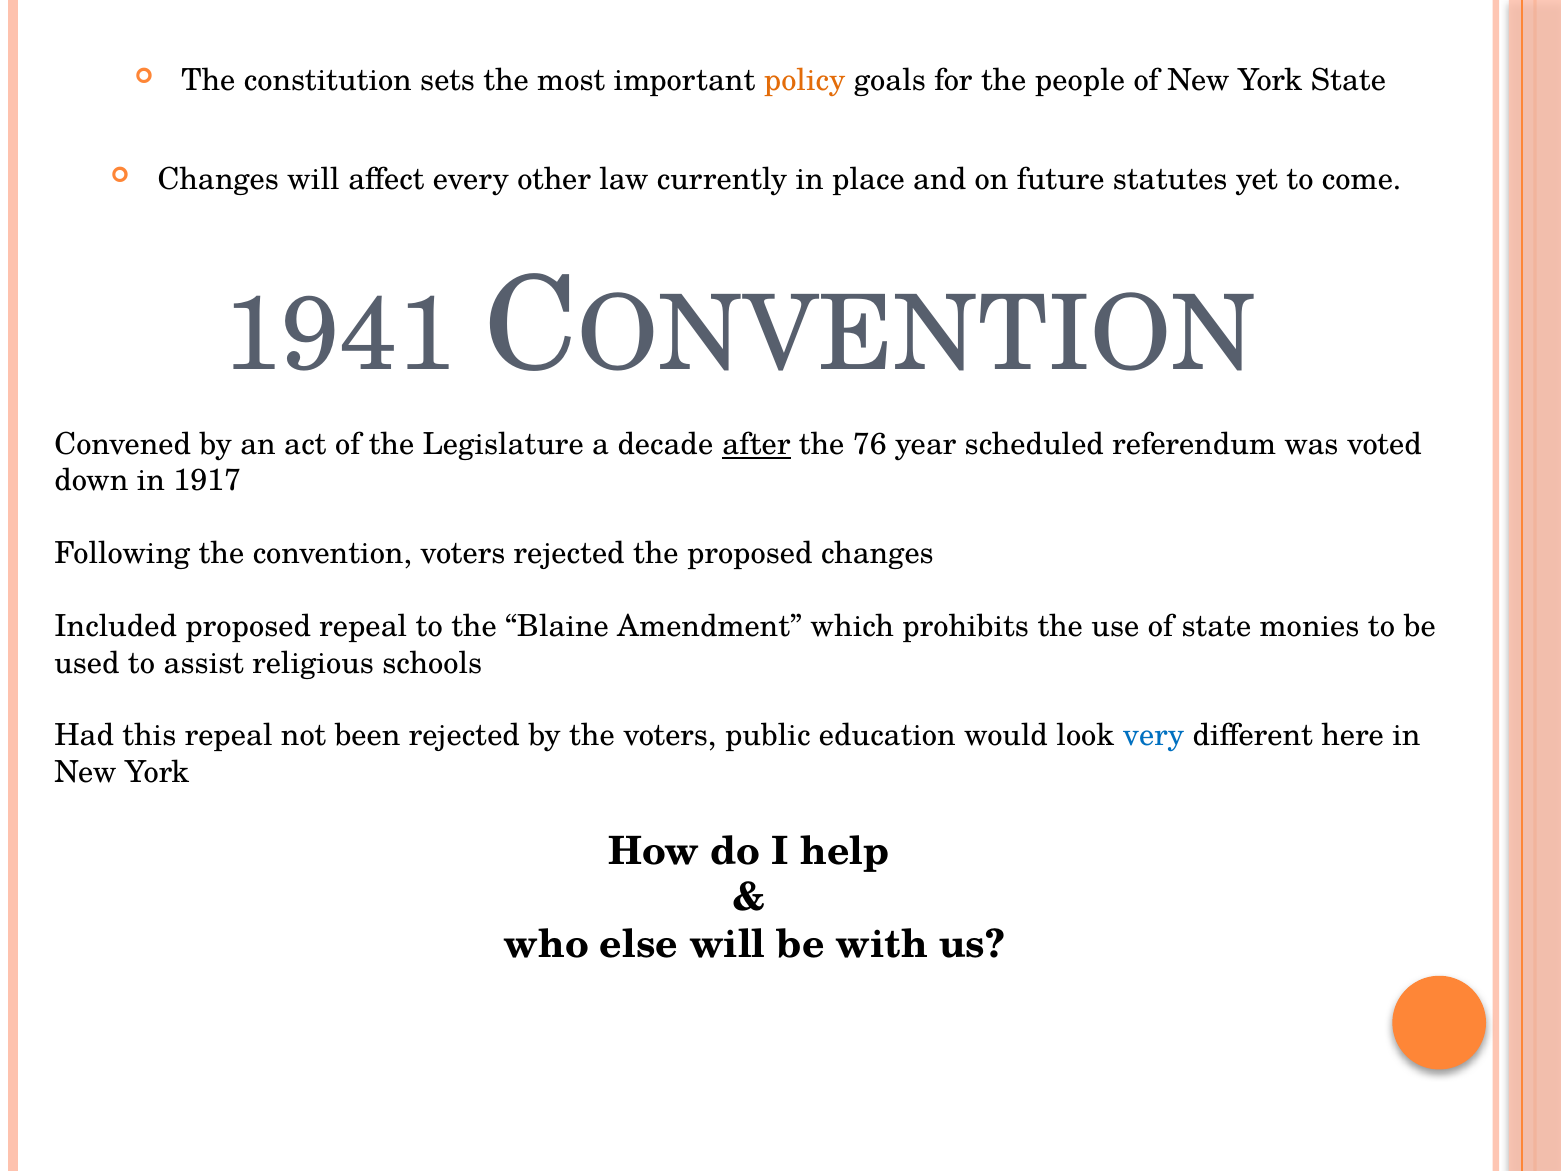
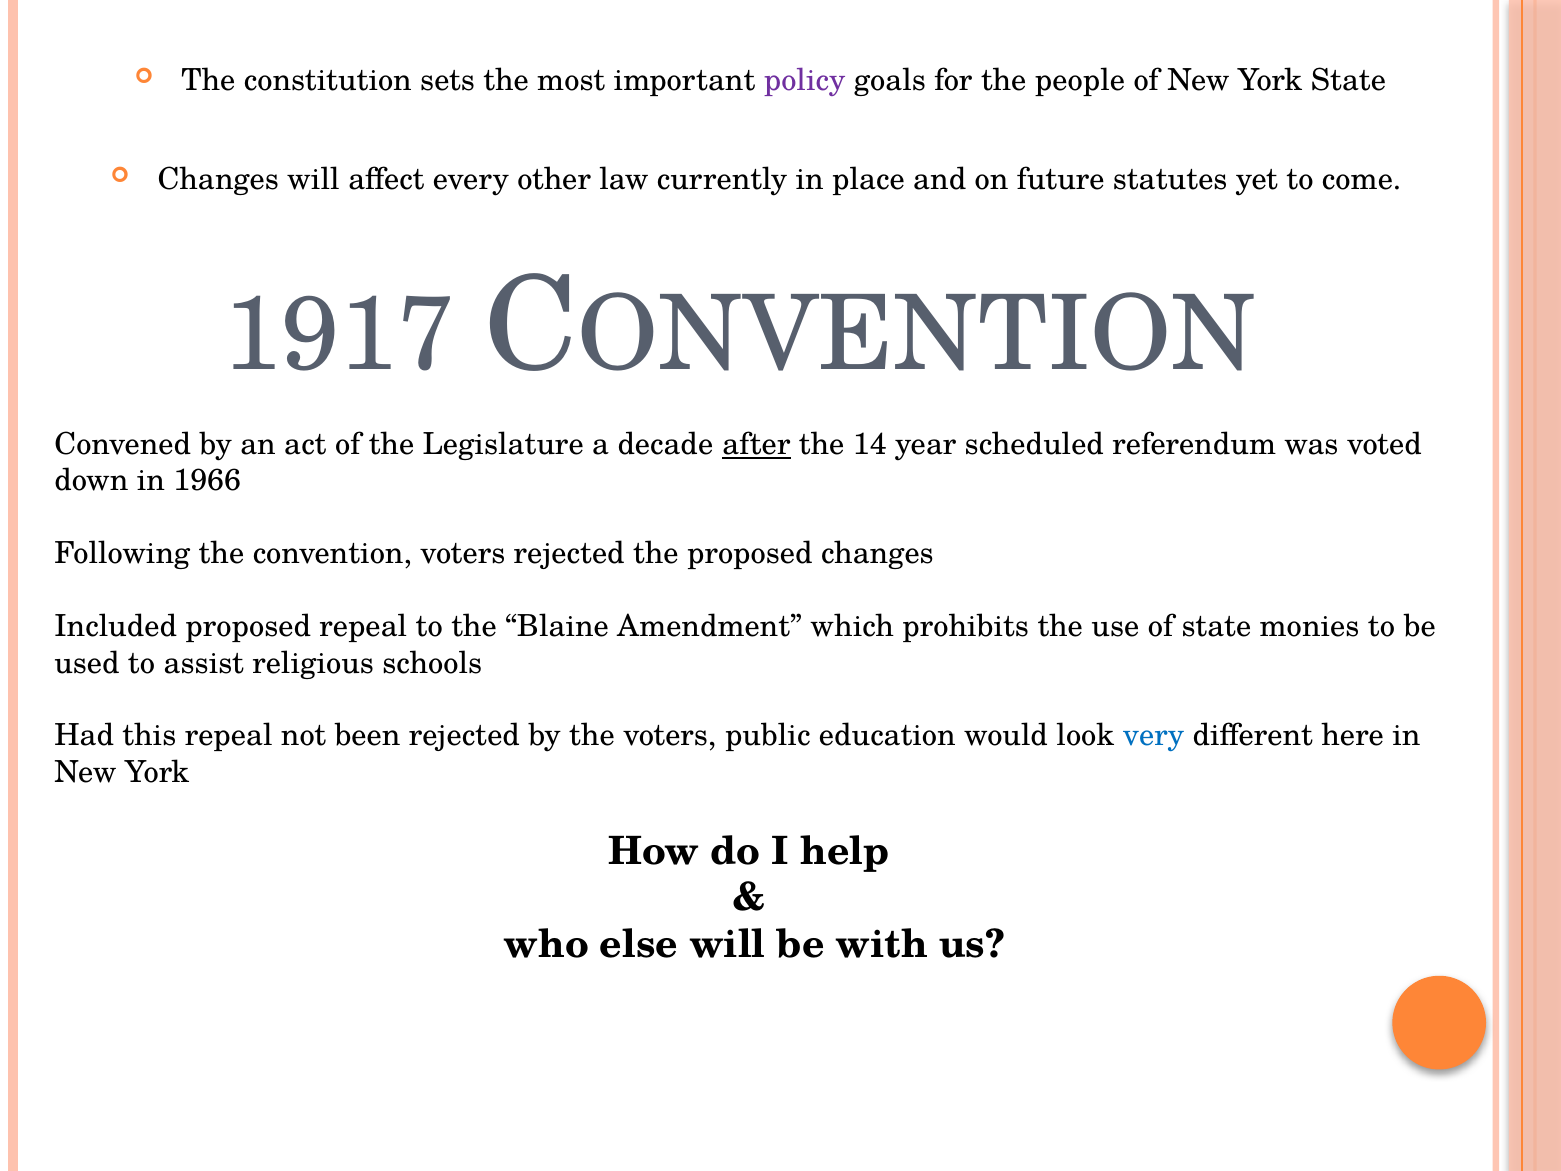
policy colour: orange -> purple
1941: 1941 -> 1917
76: 76 -> 14
1917: 1917 -> 1966
